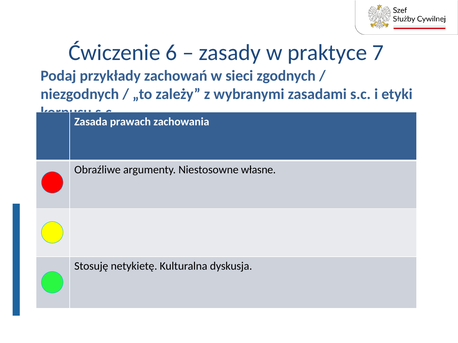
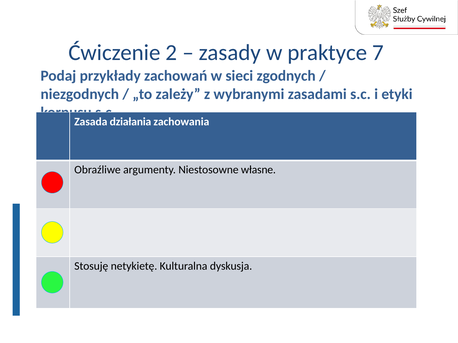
6: 6 -> 2
prawach: prawach -> działania
